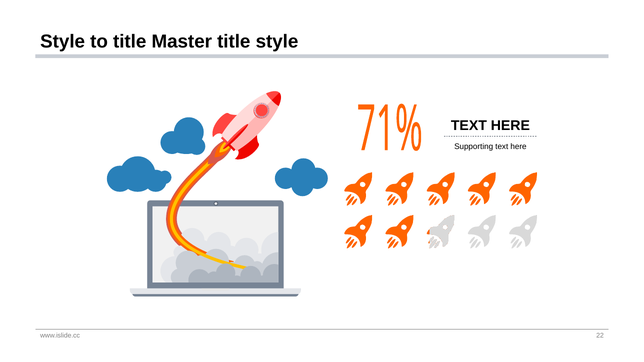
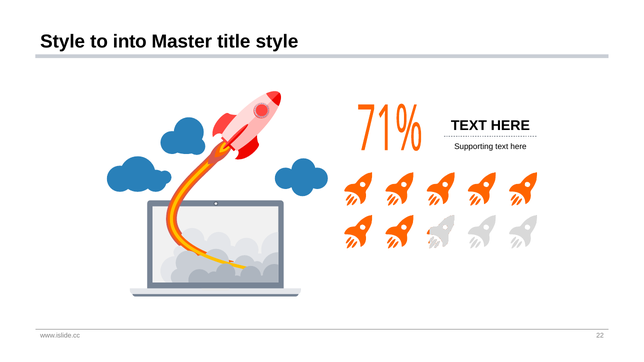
to title: title -> into
